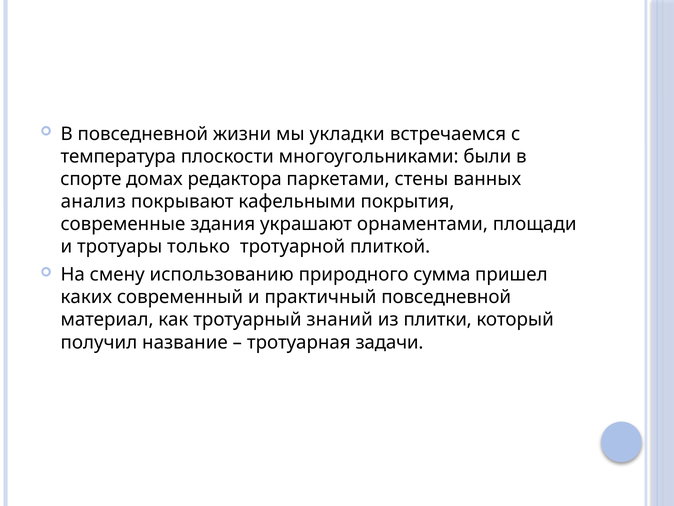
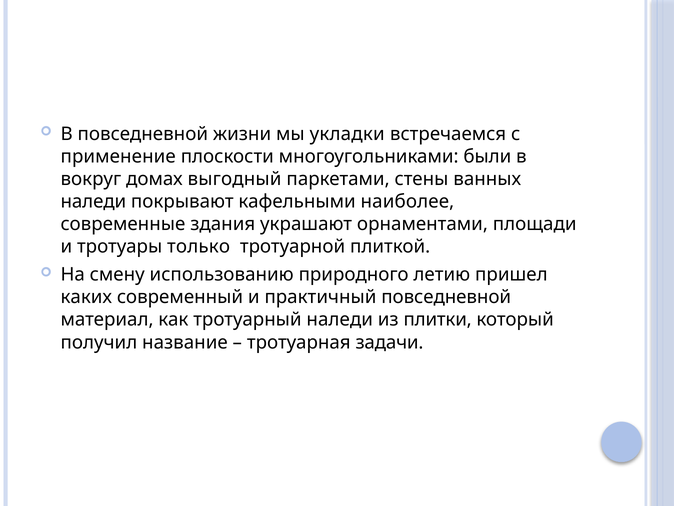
температура: температура -> применение
спорте: спорте -> вокруг
редактора: редактора -> выгодный
анализ at (93, 201): анализ -> наледи
покрытия: покрытия -> наиболее
сумма: сумма -> летию
тротуарный знаний: знаний -> наледи
